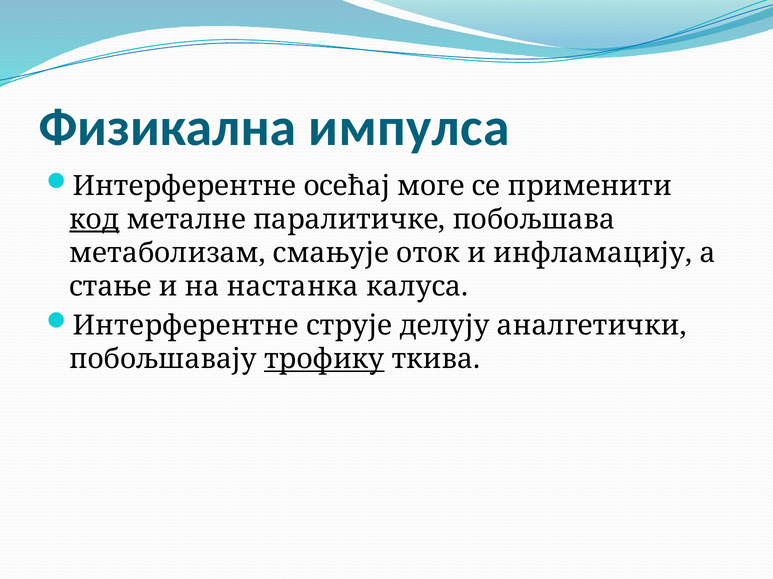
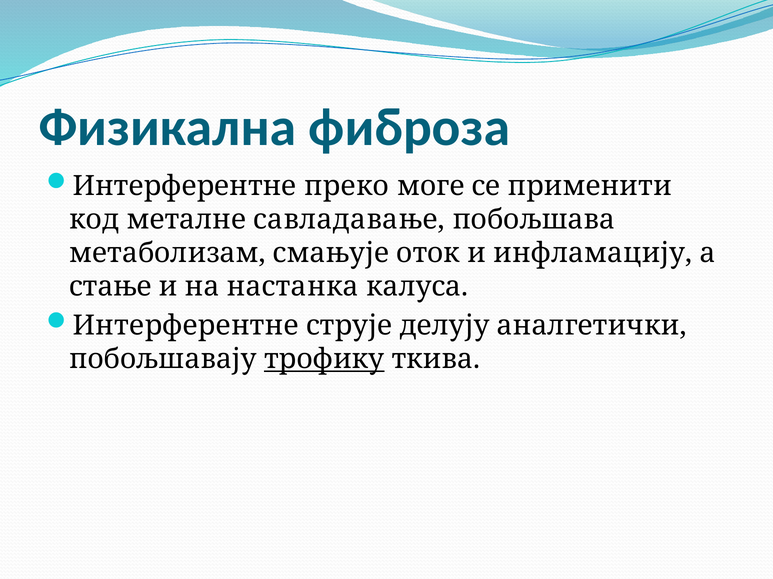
импулса: импулса -> фиброза
осећај: осећај -> преко
код underline: present -> none
паралитичке: паралитичке -> савладавање
